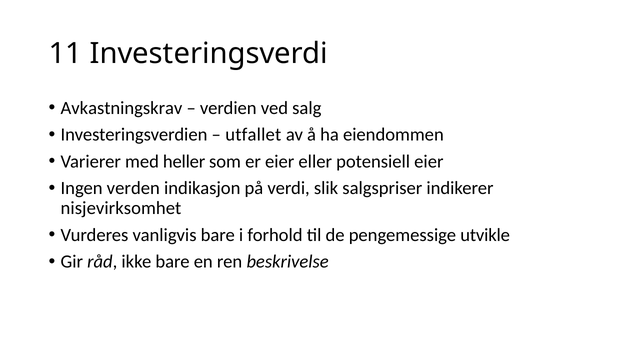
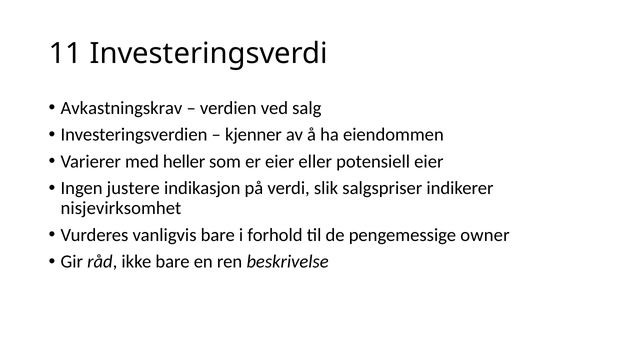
utfallet: utfallet -> kjenner
verden: verden -> justere
utvikle: utvikle -> owner
